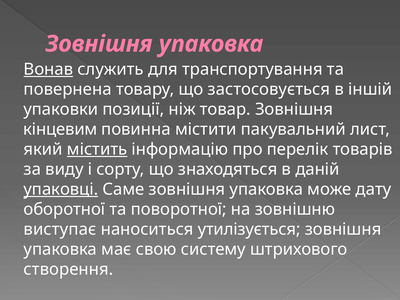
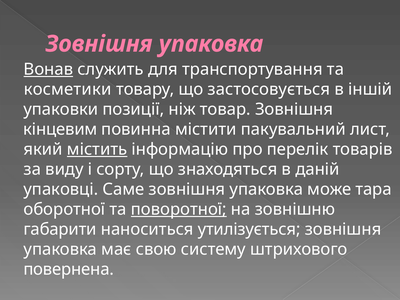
повернена: повернена -> косметики
упаковці underline: present -> none
дату: дату -> тара
поворотної underline: none -> present
виступає: виступає -> габарити
створення: створення -> повернена
